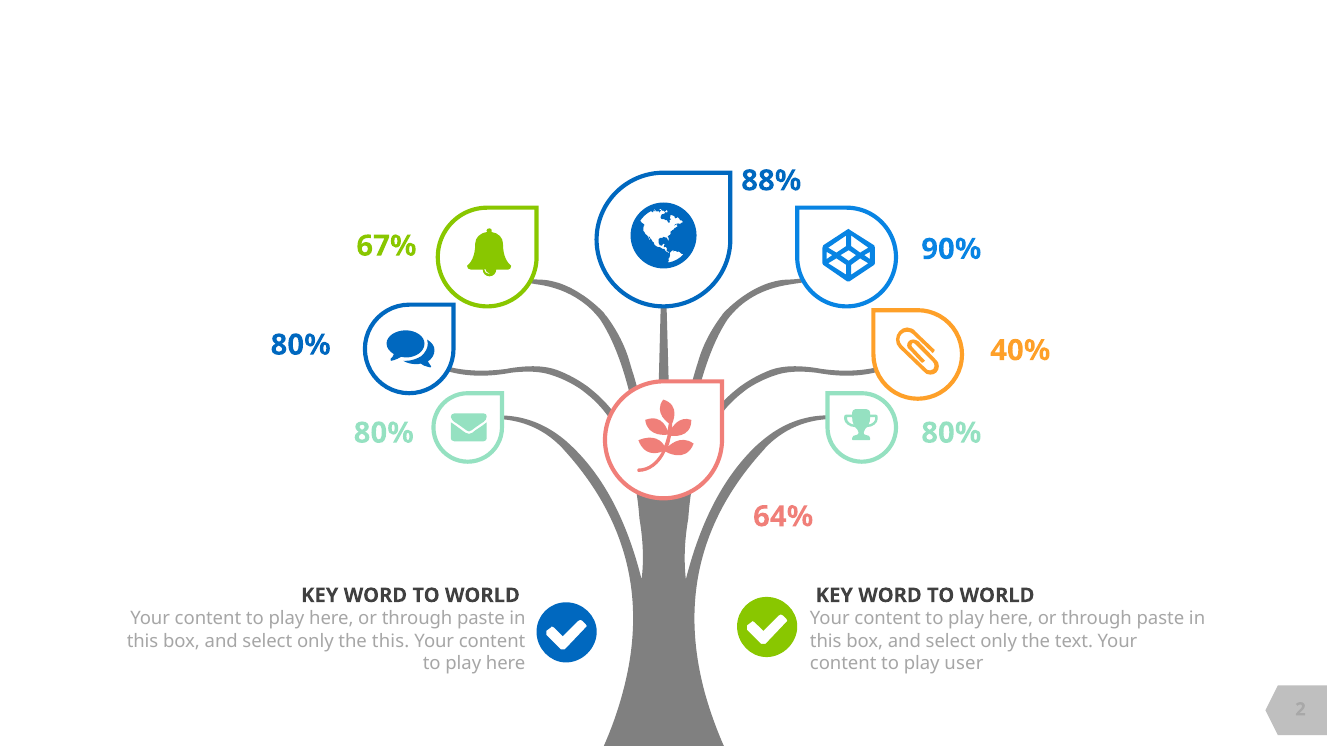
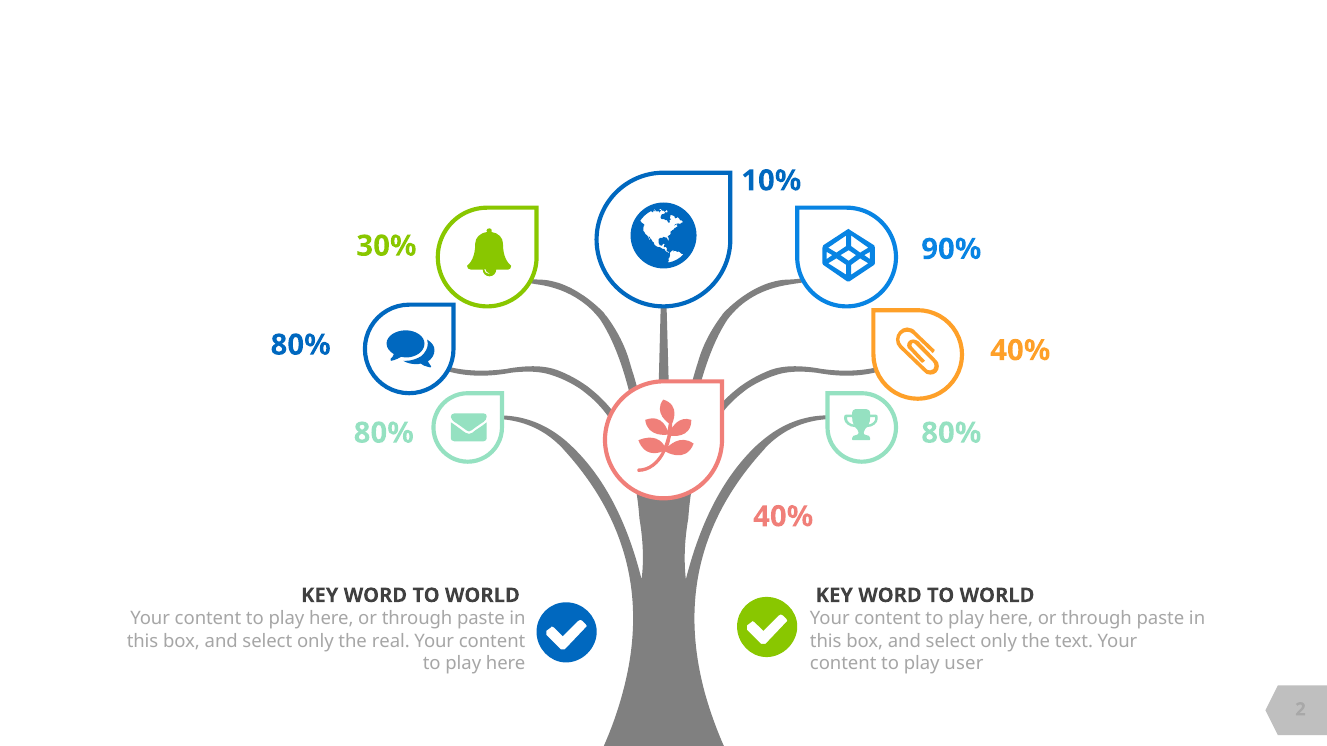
88%: 88% -> 10%
67%: 67% -> 30%
64% at (783, 517): 64% -> 40%
the this: this -> real
